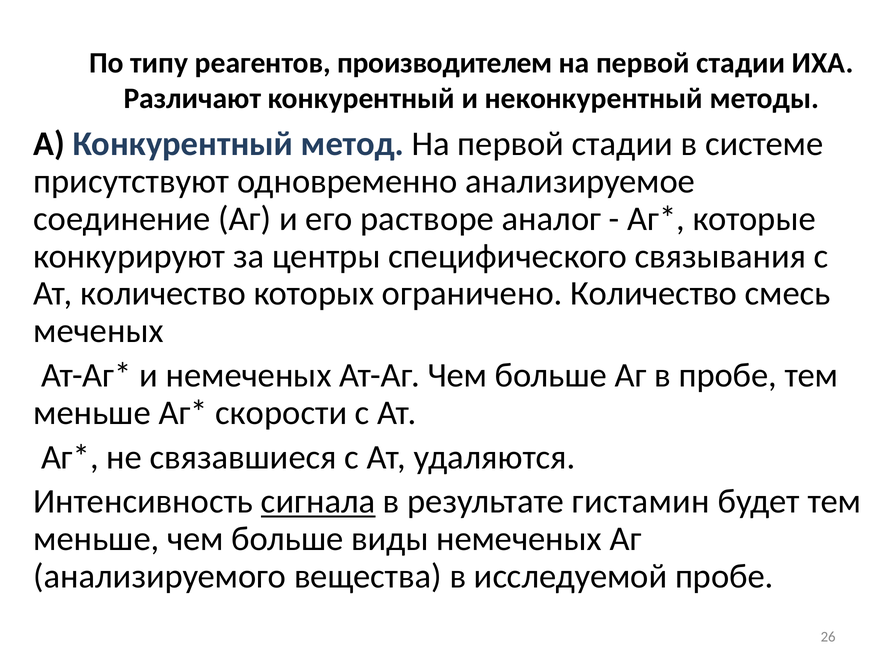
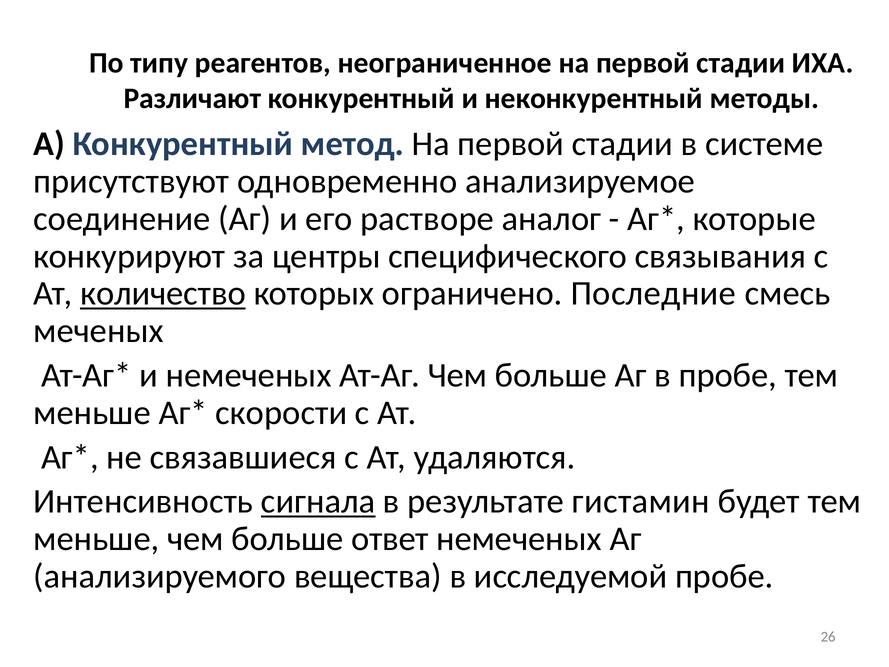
производителем: производителем -> неограниченное
количество at (163, 293) underline: none -> present
ограничено Количество: Количество -> Последние
виды: виды -> ответ
